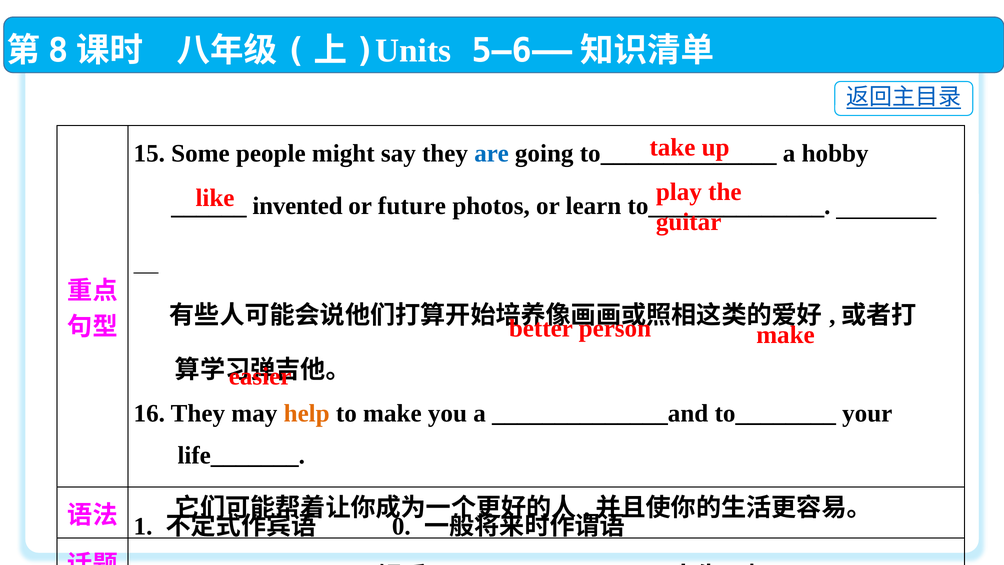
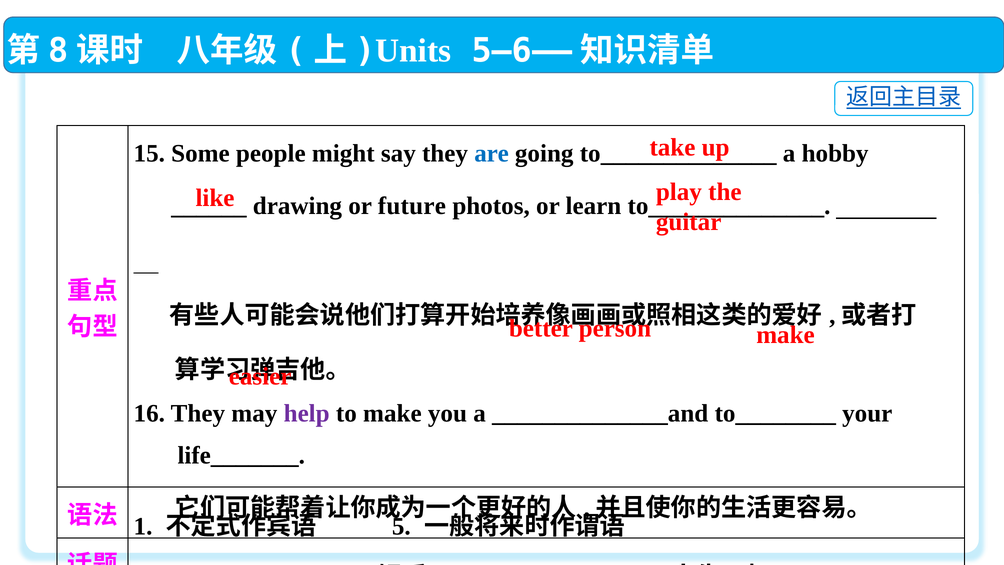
invented: invented -> drawing
help colour: orange -> purple
0 at (401, 526): 0 -> 5
